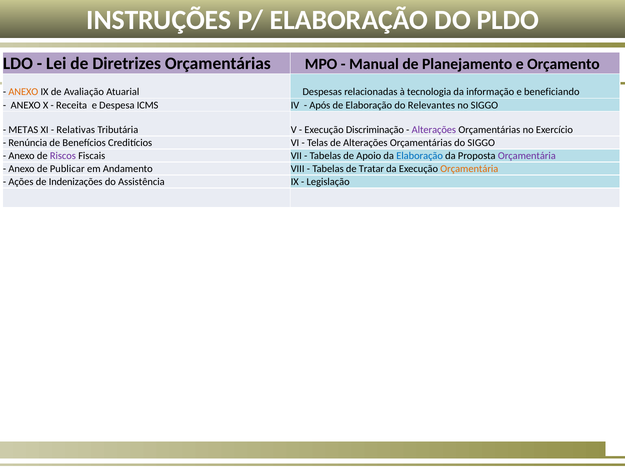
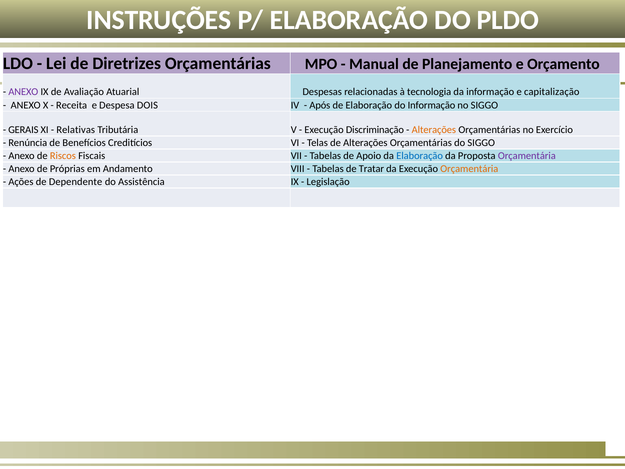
ANEXO at (23, 92) colour: orange -> purple
beneficiando: beneficiando -> capitalização
ICMS: ICMS -> DOIS
do Relevantes: Relevantes -> Informação
METAS: METAS -> GERAIS
Alterações at (434, 130) colour: purple -> orange
Riscos colour: purple -> orange
Publicar: Publicar -> Próprias
Indenizações: Indenizações -> Dependente
